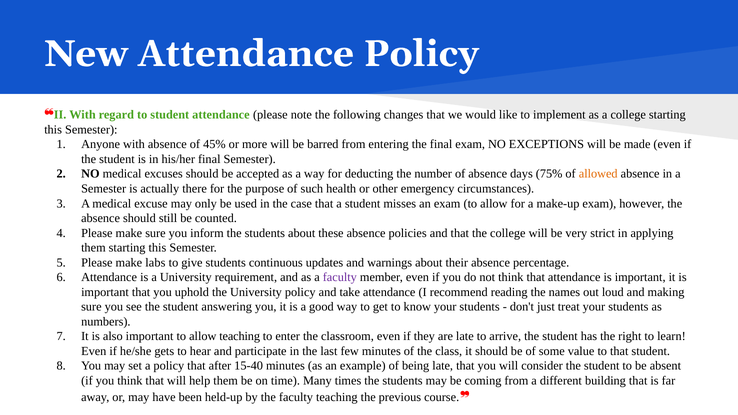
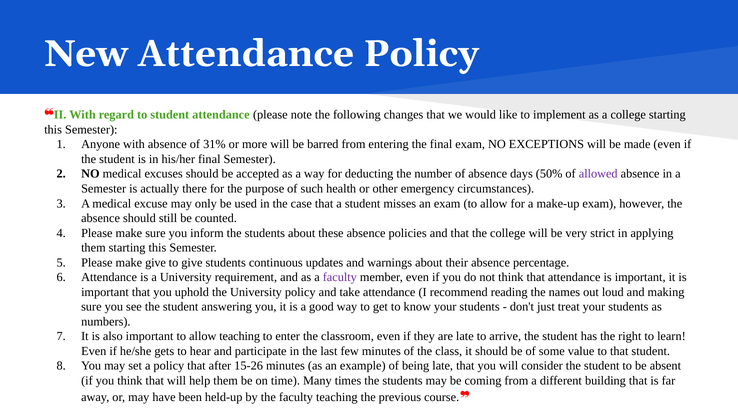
45%: 45% -> 31%
75%: 75% -> 50%
allowed colour: orange -> purple
make labs: labs -> give
15-40: 15-40 -> 15-26
